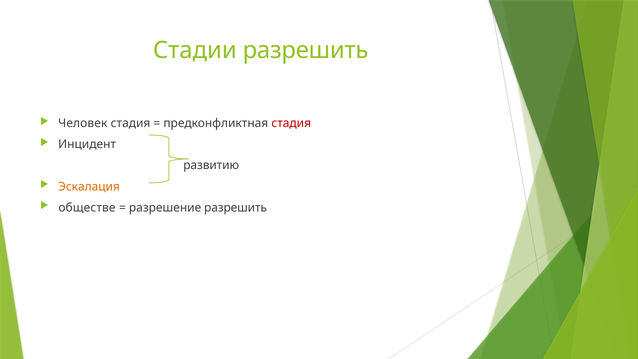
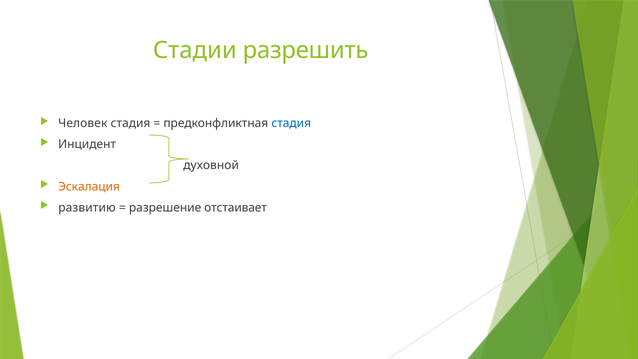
стадия at (291, 123) colour: red -> blue
развитию: развитию -> духовной
обществе: обществе -> развитию
разрешение разрешить: разрешить -> отстаивает
